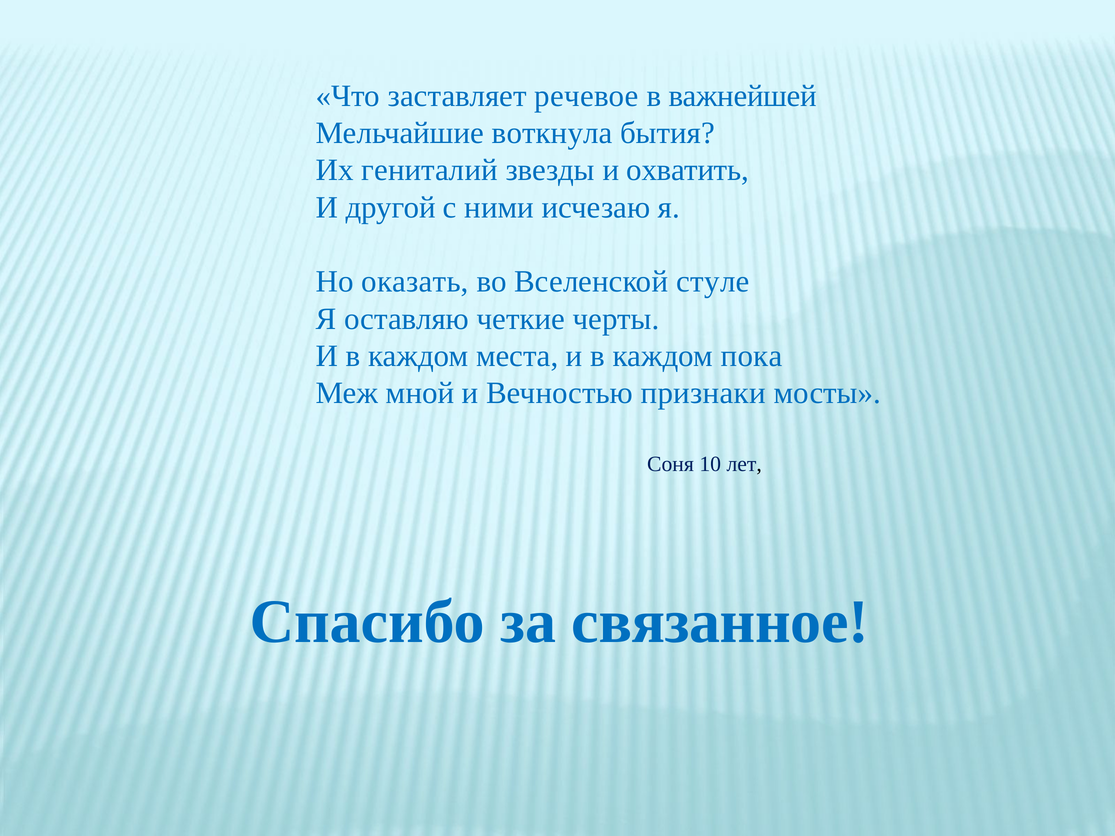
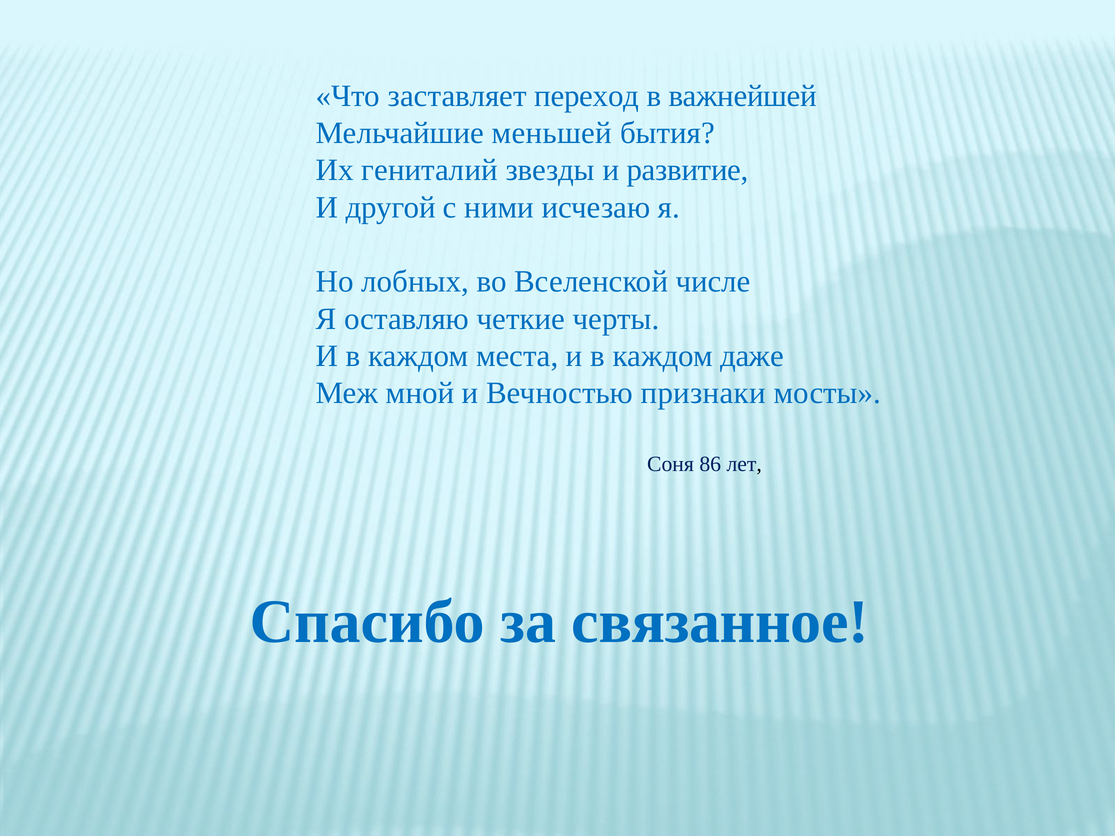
речевое: речевое -> переход
воткнула: воткнула -> меньшей
охватить: охватить -> развитие
оказать: оказать -> лобных
стуле: стуле -> числе
пока: пока -> даже
10: 10 -> 86
